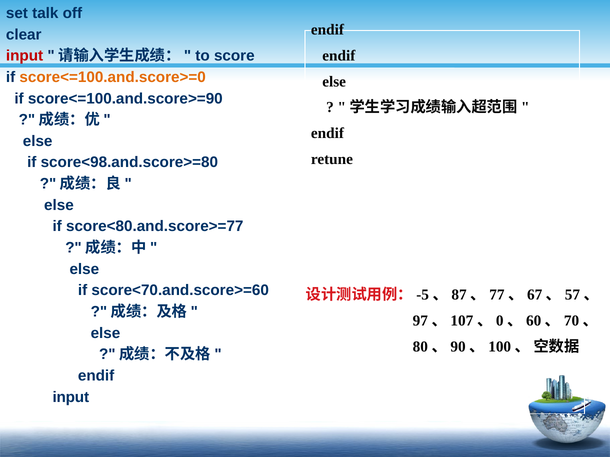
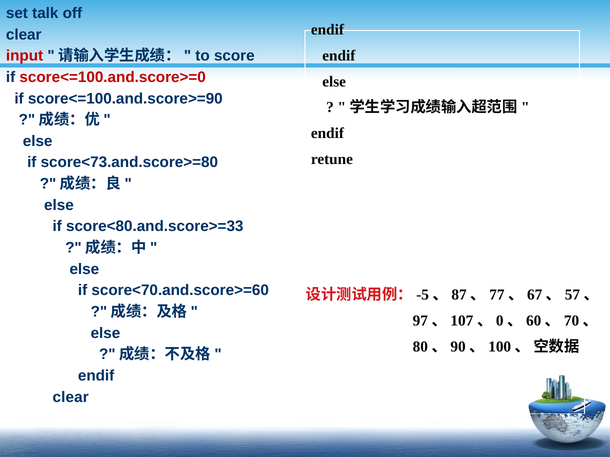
score<=100.and.score>=0 colour: orange -> red
score<98.and.score>=80: score<98.and.score>=80 -> score<73.and.score>=80
score<80.and.score>=77: score<80.and.score>=77 -> score<80.and.score>=33
input at (71, 397): input -> clear
